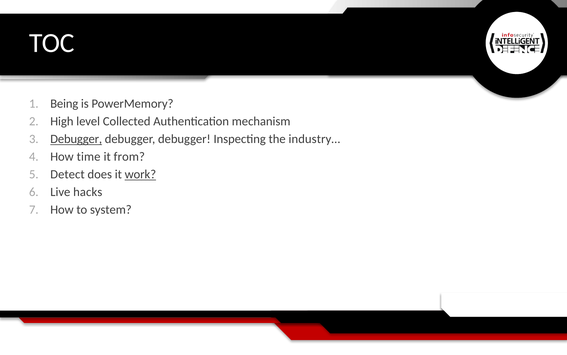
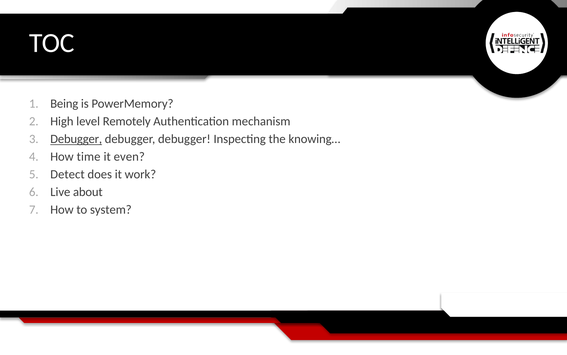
Collected: Collected -> Remotely
industry…: industry… -> knowing…
from: from -> even
work underline: present -> none
hacks: hacks -> about
